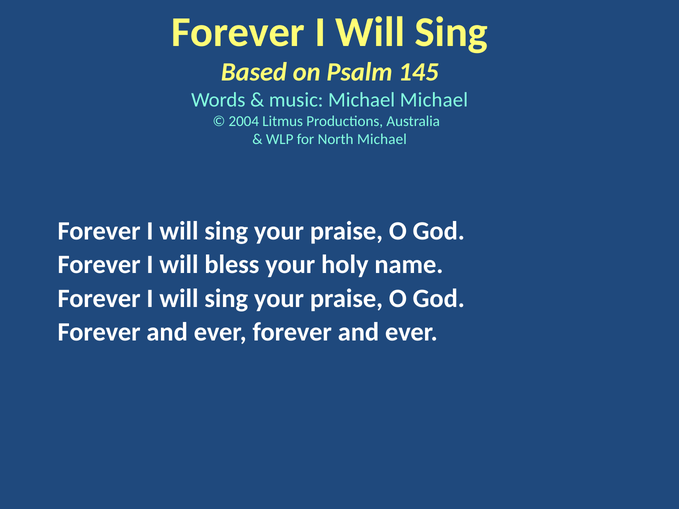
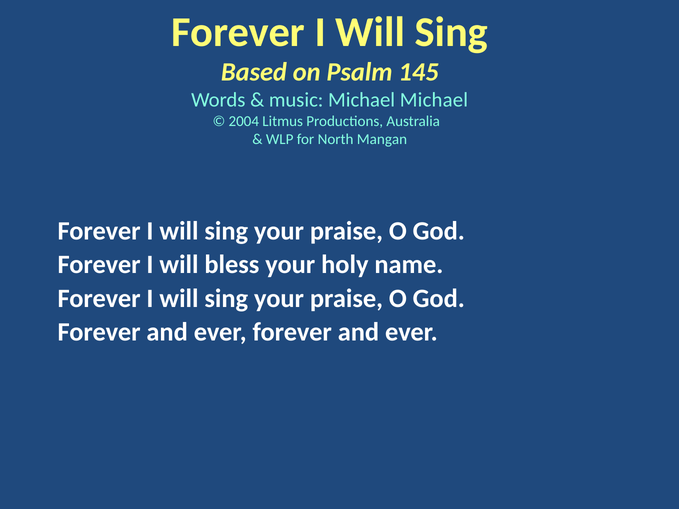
North Michael: Michael -> Mangan
